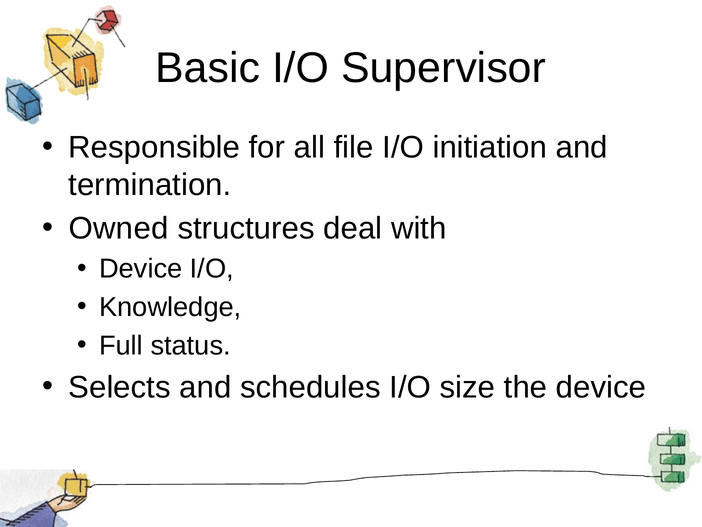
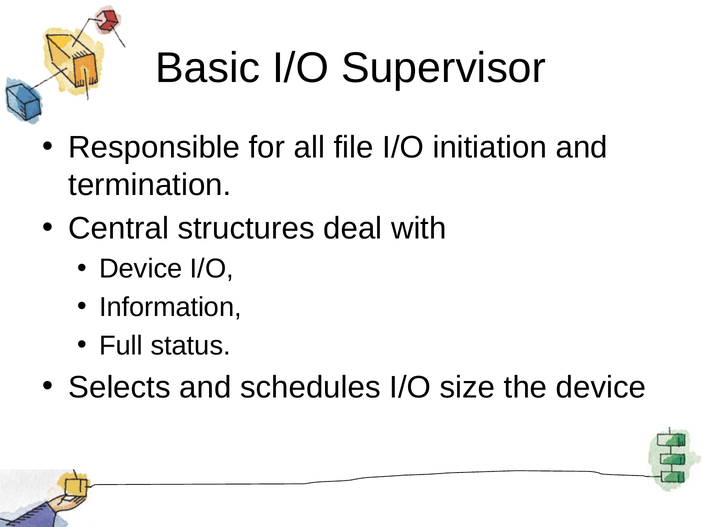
Owned: Owned -> Central
Knowledge: Knowledge -> Information
